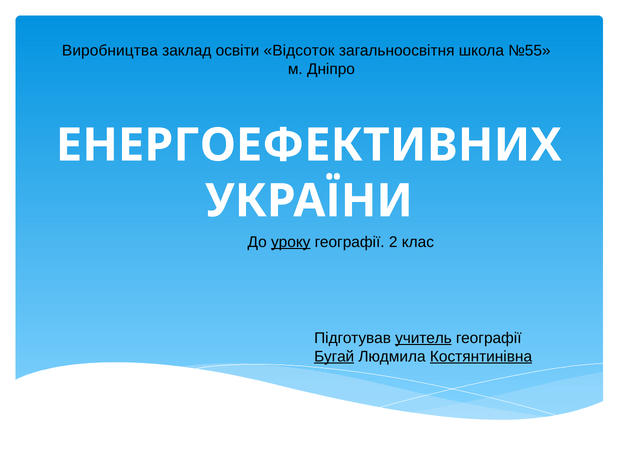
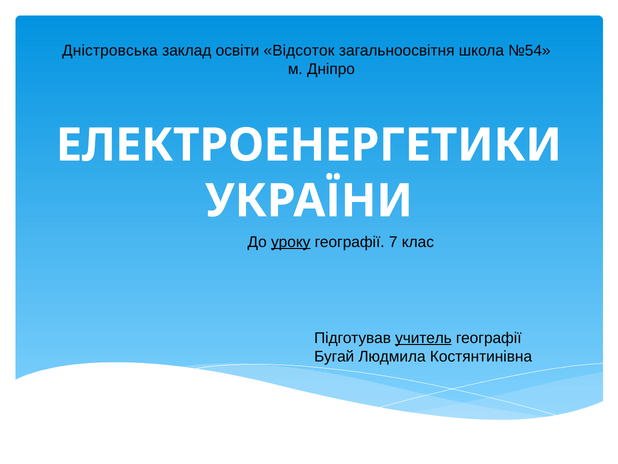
Виробництва: Виробництва -> Дністровська
№55: №55 -> №54
ЕНЕРГОЕФЕКТИВНИХ: ЕНЕРГОЕФЕКТИВНИХ -> ЕЛЕКТРОЕНЕРГЕТИКИ
2: 2 -> 7
Бугай underline: present -> none
Костянтинівна underline: present -> none
